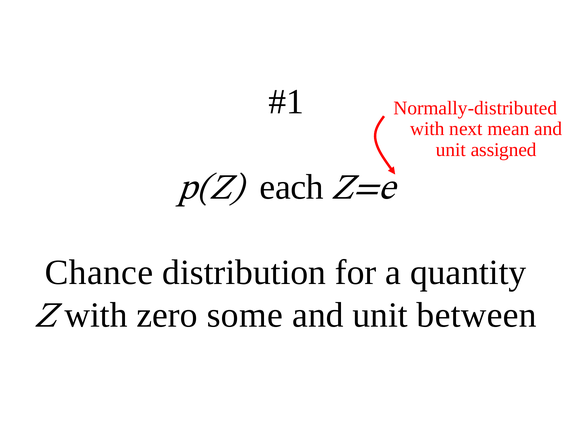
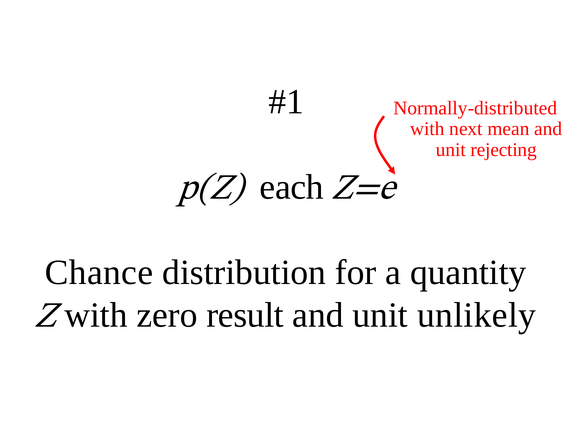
assigned: assigned -> rejecting
some: some -> result
between: between -> unlikely
